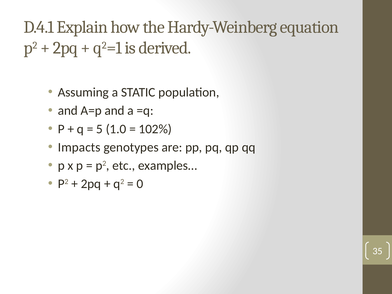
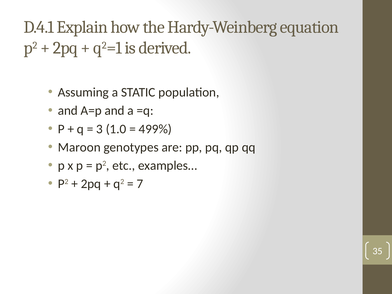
5: 5 -> 3
102%: 102% -> 499%
Impacts: Impacts -> Maroon
0: 0 -> 7
